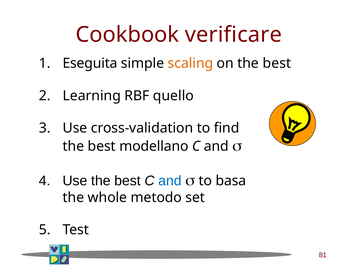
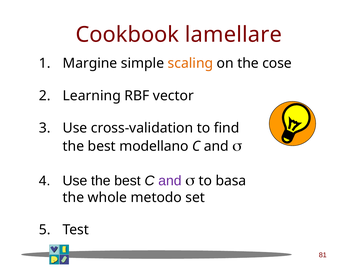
verificare: verificare -> lamellare
Eseguita: Eseguita -> Margine
on the best: best -> cose
quello: quello -> vector
and at (170, 181) colour: blue -> purple
